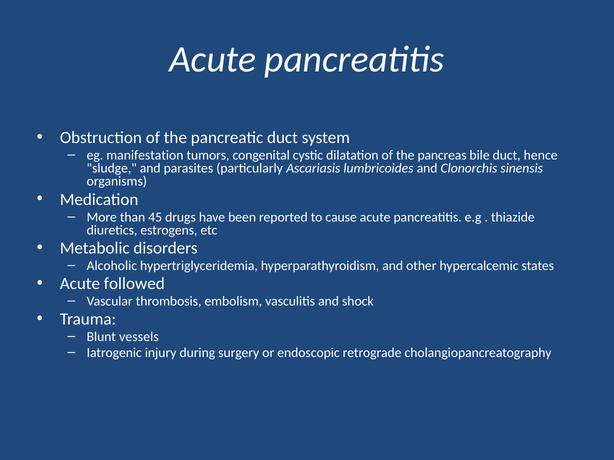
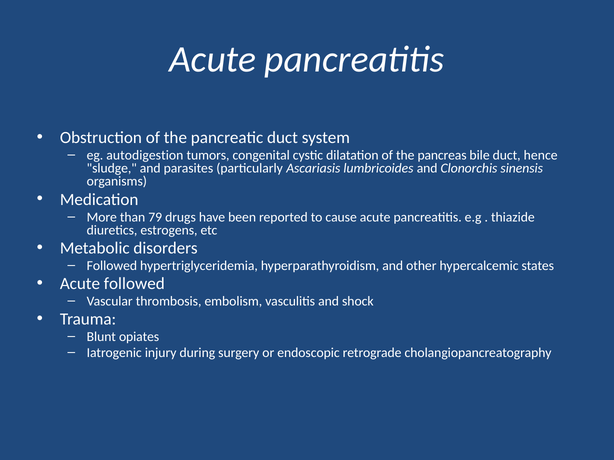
manifestation: manifestation -> autodigestion
45: 45 -> 79
Alcoholic at (112, 266): Alcoholic -> Followed
vessels: vessels -> opiates
